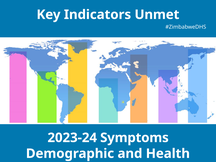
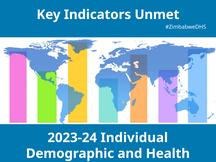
Symptoms: Symptoms -> Individual
